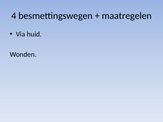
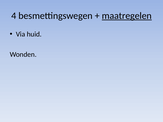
maatregelen underline: none -> present
